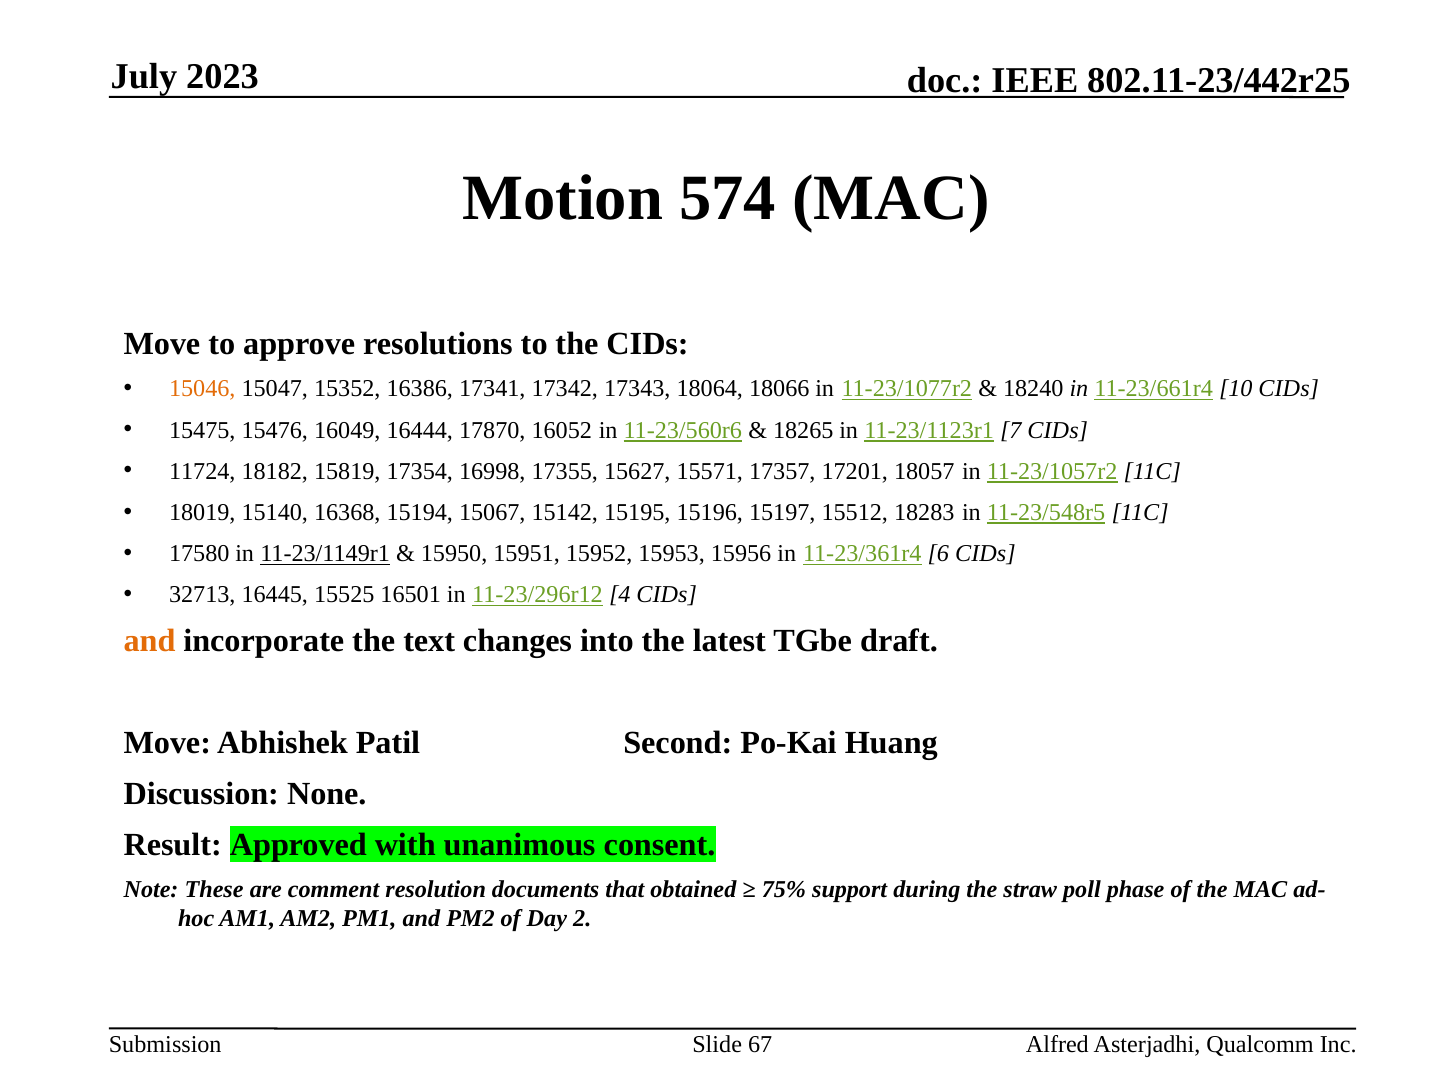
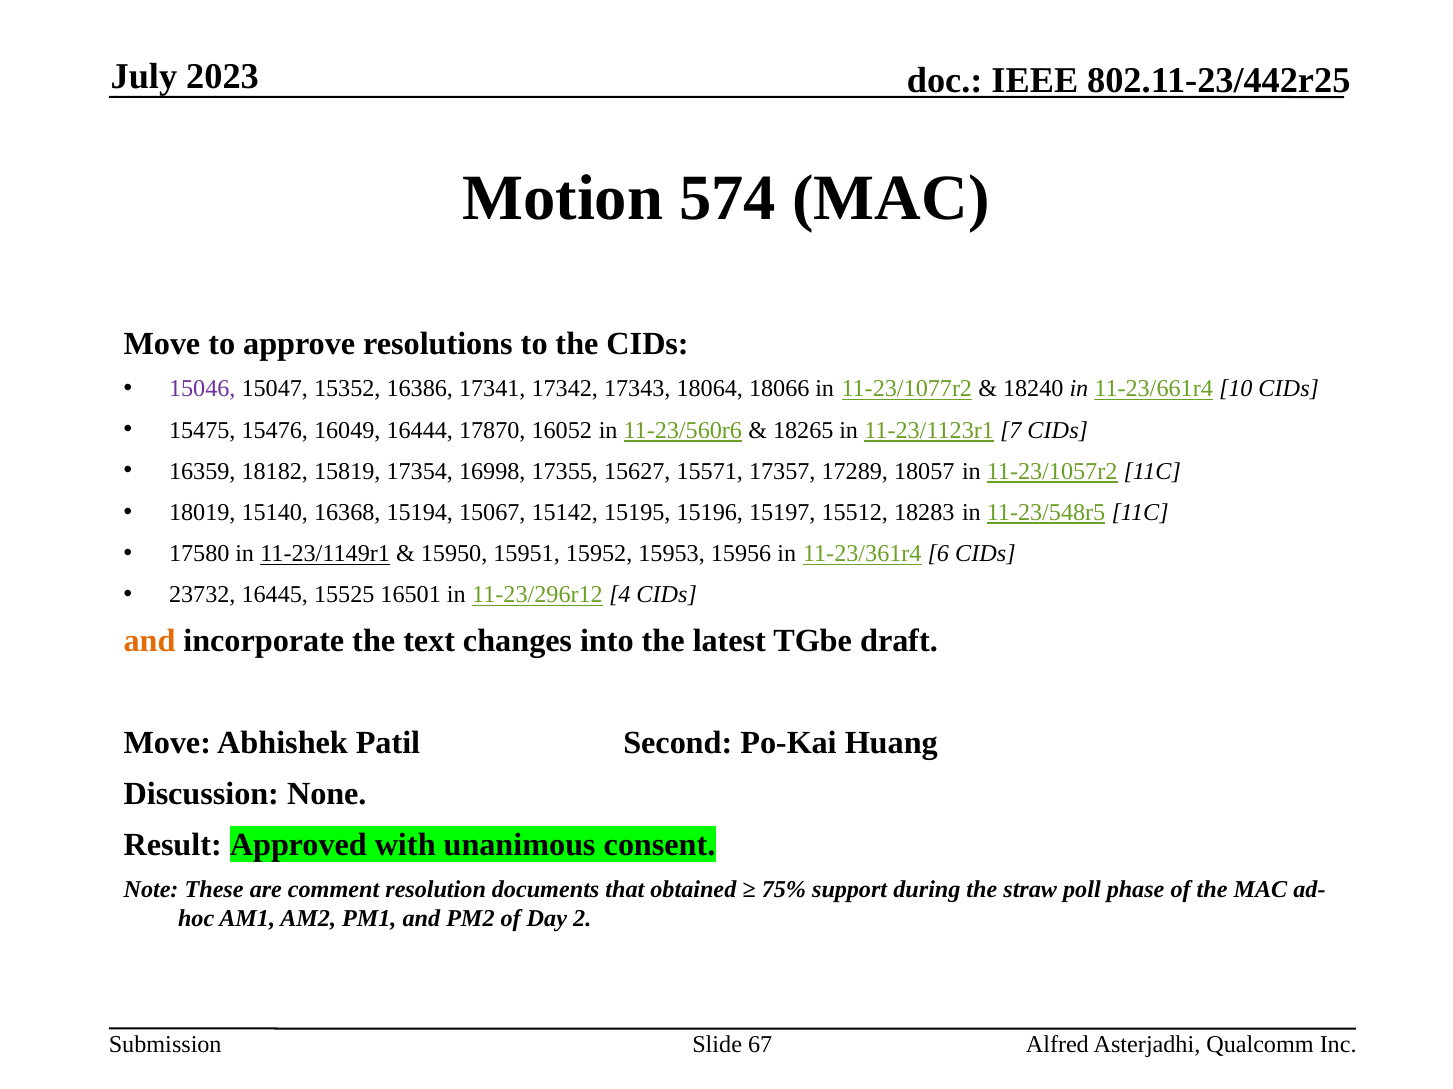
15046 colour: orange -> purple
11724: 11724 -> 16359
17201: 17201 -> 17289
32713: 32713 -> 23732
